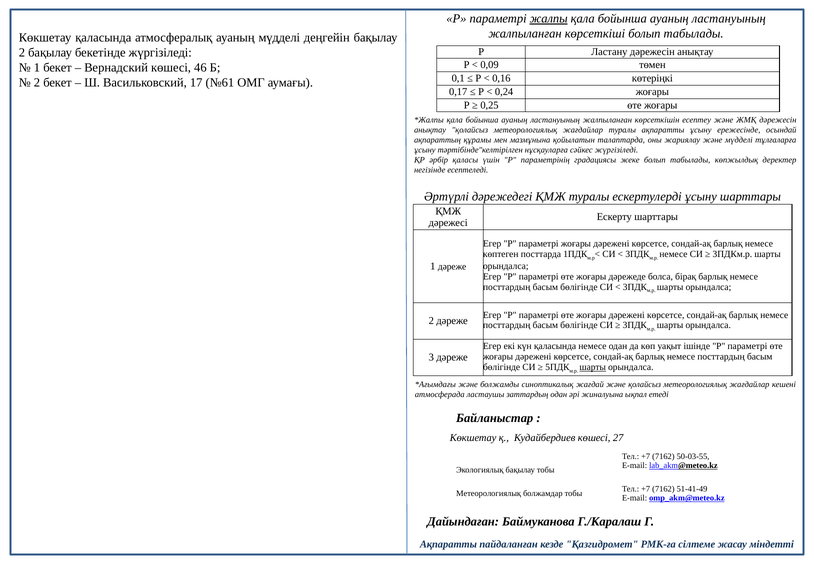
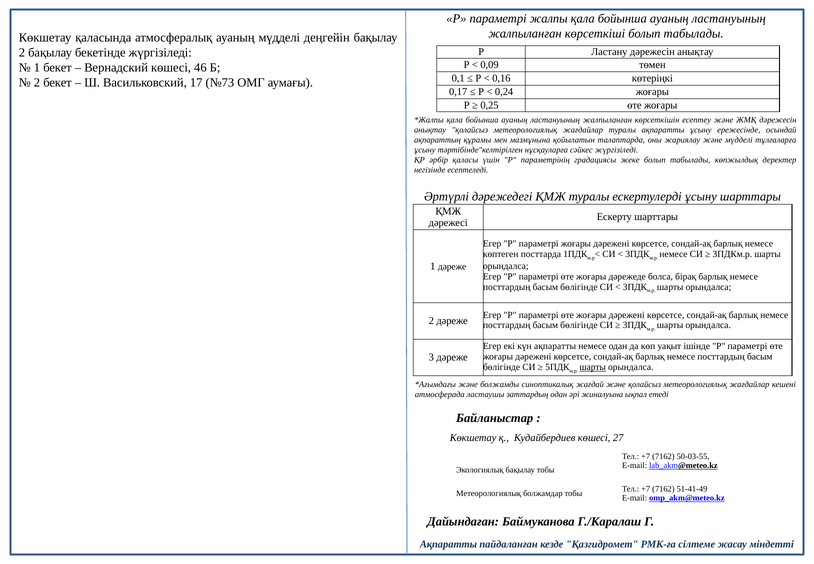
жалпы underline: present -> none
№61: №61 -> №73
күн қаласында: қаласында -> ақпаратты
